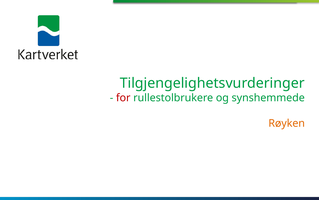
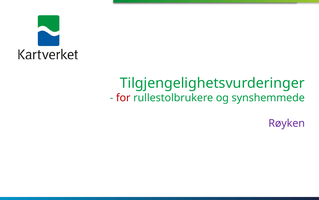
Røyken colour: orange -> purple
